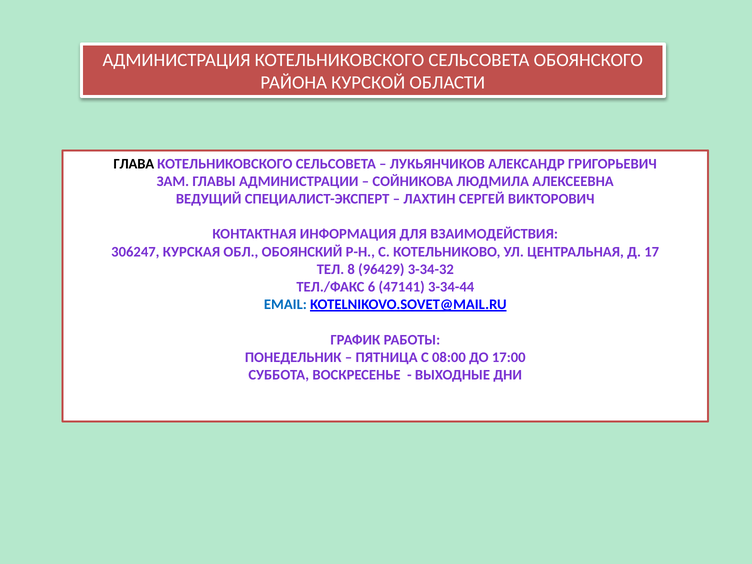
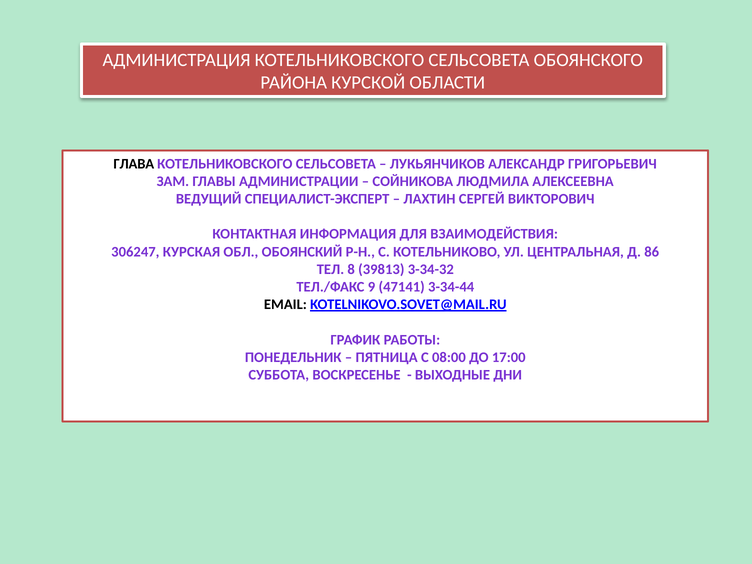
17: 17 -> 86
96429: 96429 -> 39813
6: 6 -> 9
EMAIL colour: blue -> black
